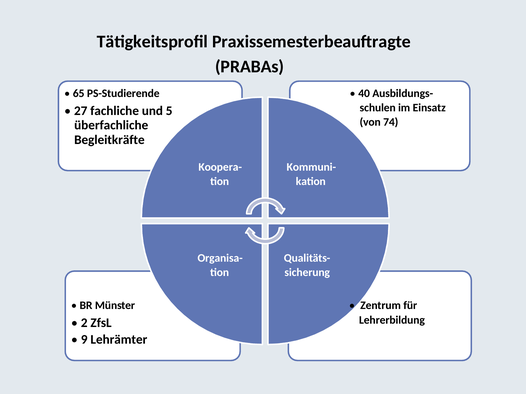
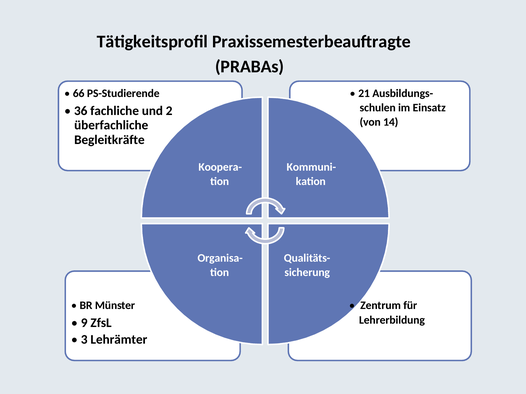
65: 65 -> 66
40: 40 -> 21
27: 27 -> 36
5: 5 -> 2
74: 74 -> 14
2: 2 -> 9
9: 9 -> 3
